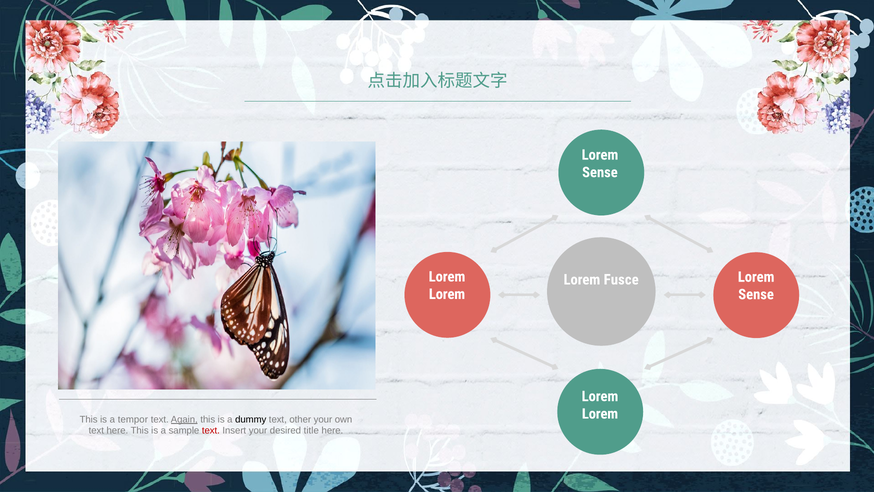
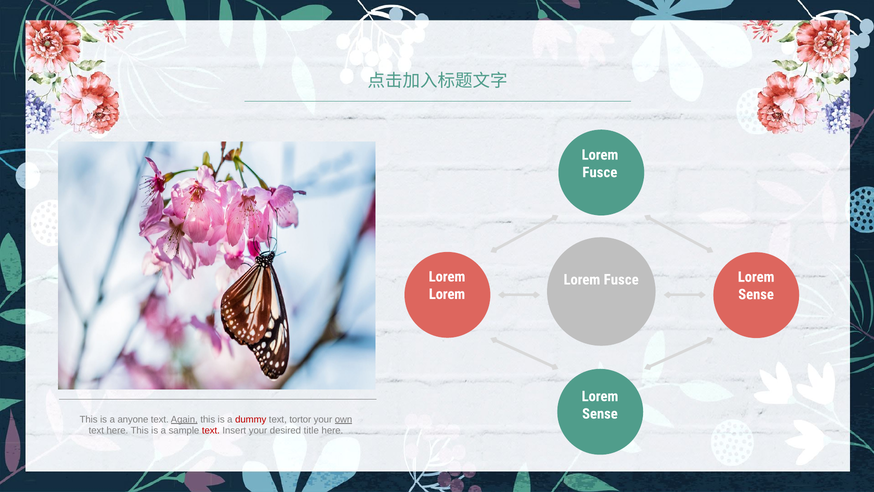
Sense at (600, 172): Sense -> Fusce
Lorem at (600, 414): Lorem -> Sense
tempor: tempor -> anyone
dummy colour: black -> red
other: other -> tortor
own underline: none -> present
